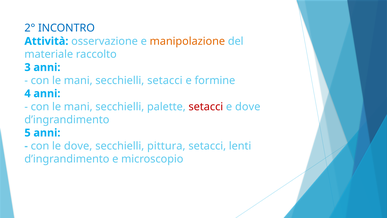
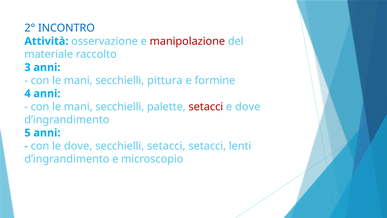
manipolazione colour: orange -> red
secchielli setacci: setacci -> pittura
secchielli pittura: pittura -> setacci
